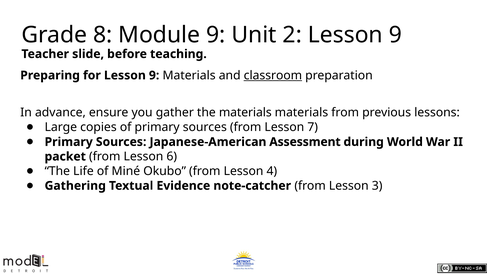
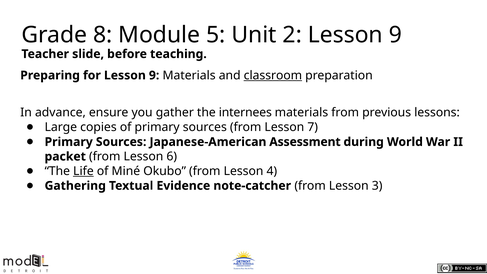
Module 9: 9 -> 5
the materials: materials -> internees
Life underline: none -> present
